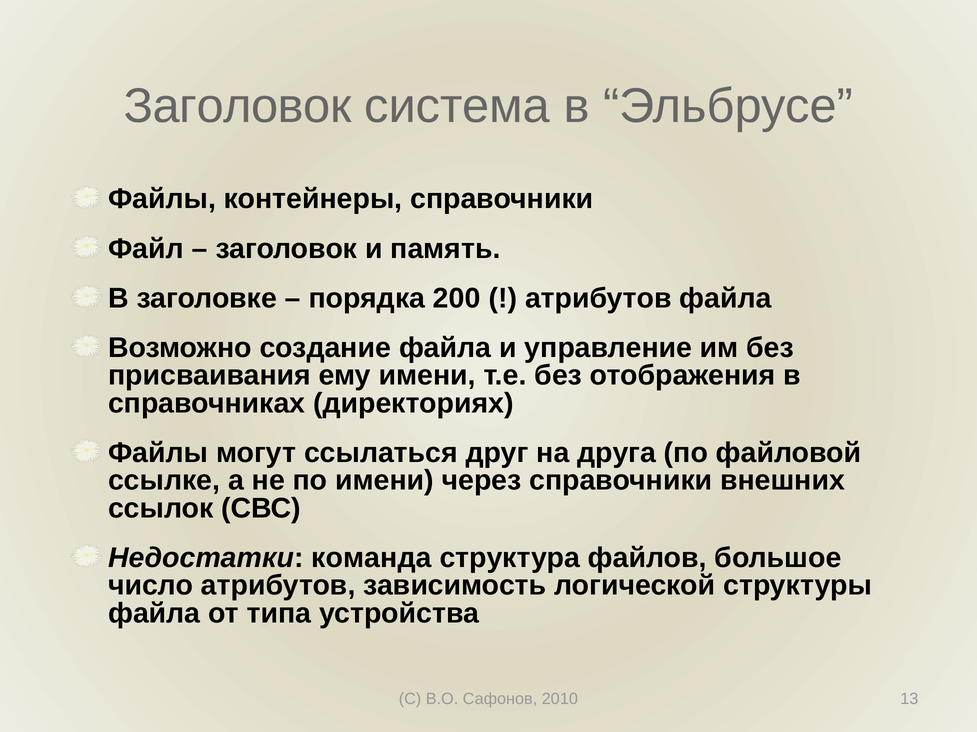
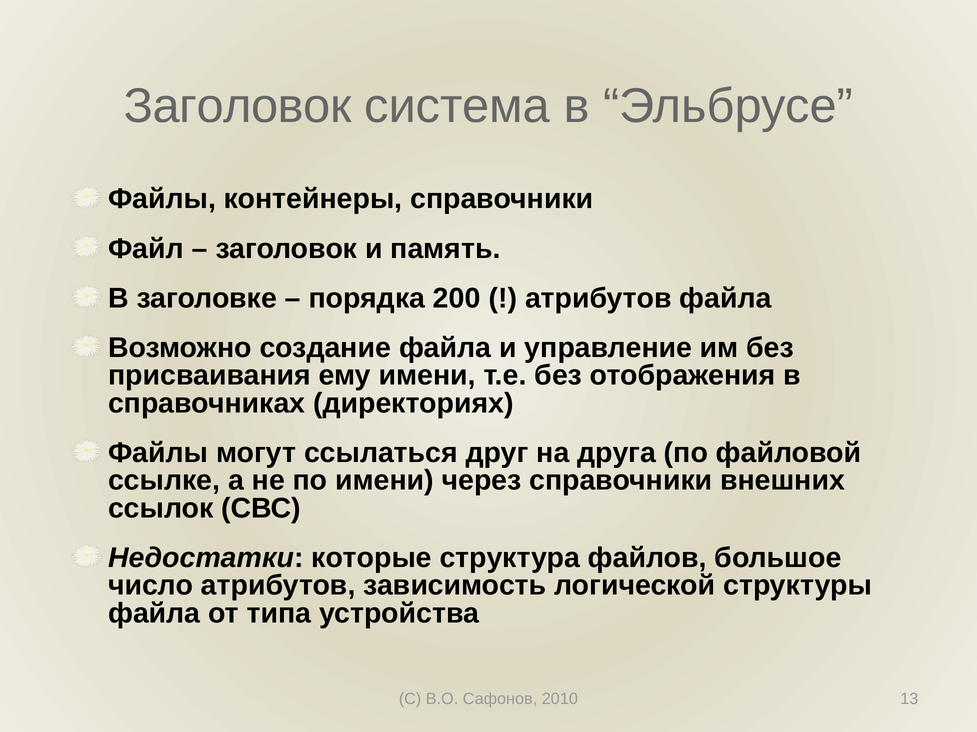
команда: команда -> которые
